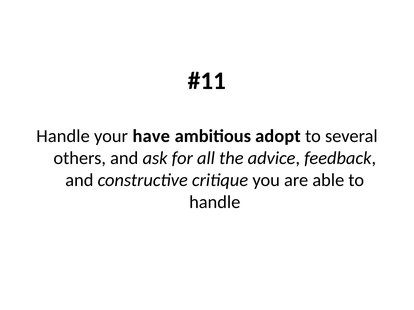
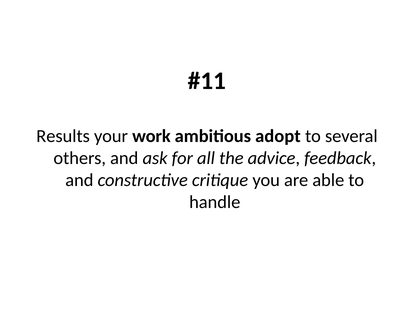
Handle at (63, 136): Handle -> Results
have: have -> work
